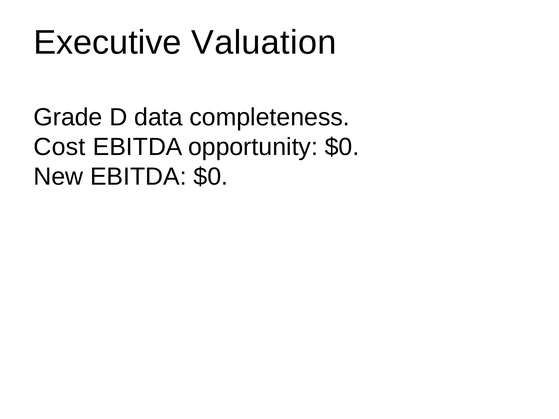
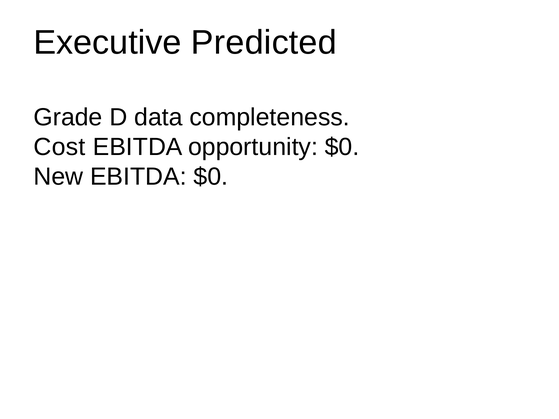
Valuation: Valuation -> Predicted
